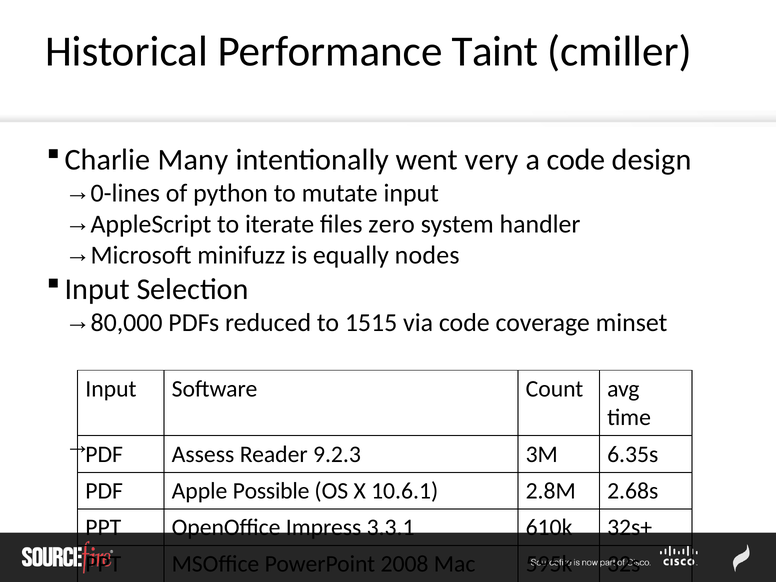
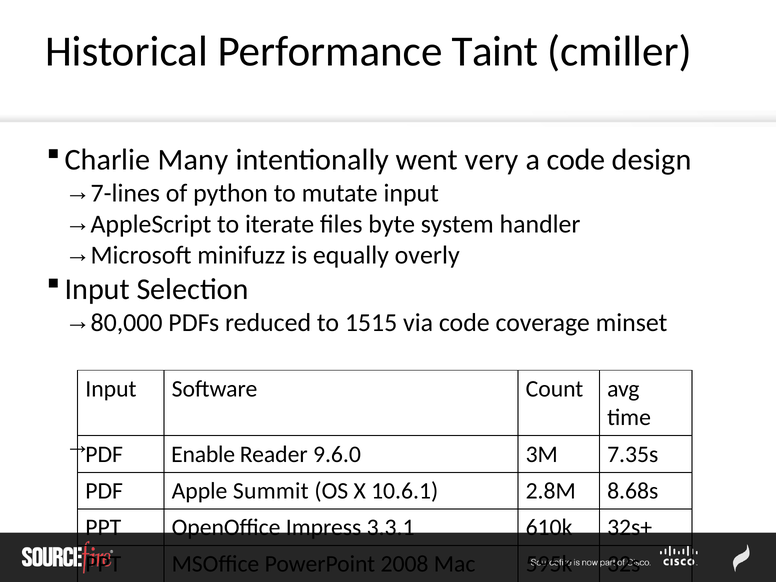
0-lines: 0-lines -> 7-lines
zero: zero -> byte
nodes: nodes -> overly
Assess: Assess -> Enable
9.2.3: 9.2.3 -> 9.6.0
6.35s: 6.35s -> 7.35s
Possible: Possible -> Summit
2.68s: 2.68s -> 8.68s
